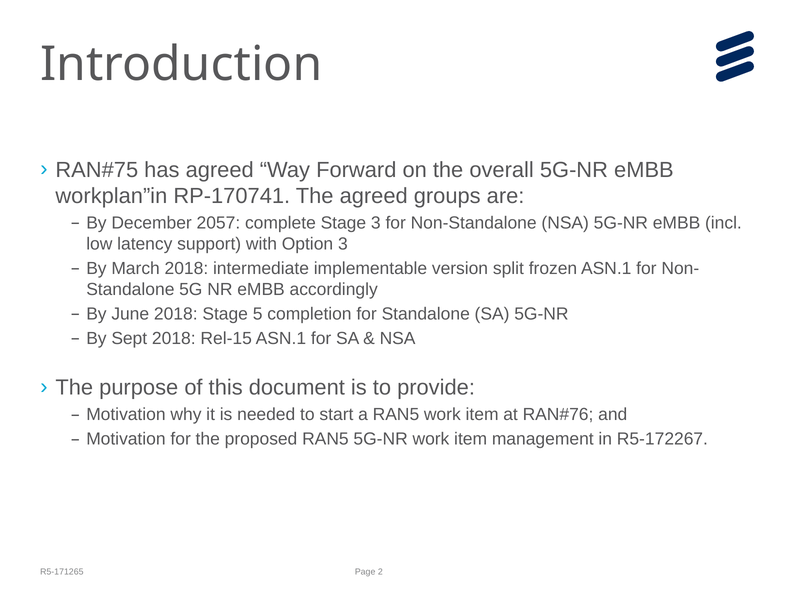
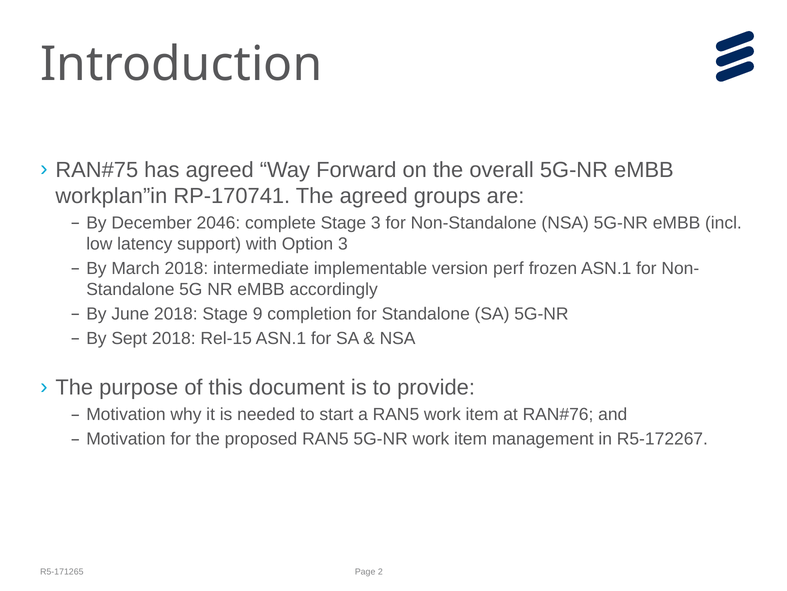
2057: 2057 -> 2046
split: split -> perf
5: 5 -> 9
